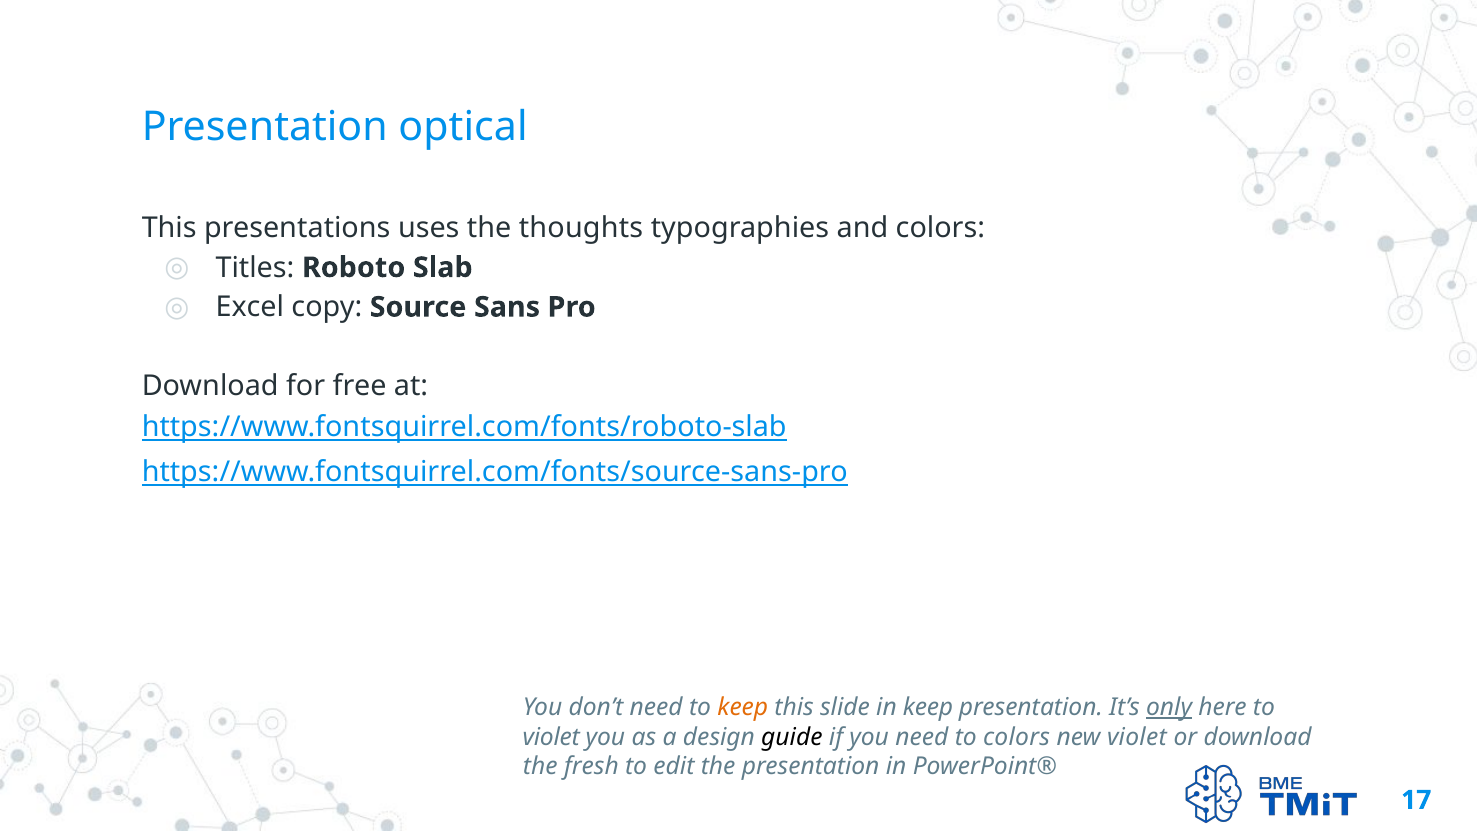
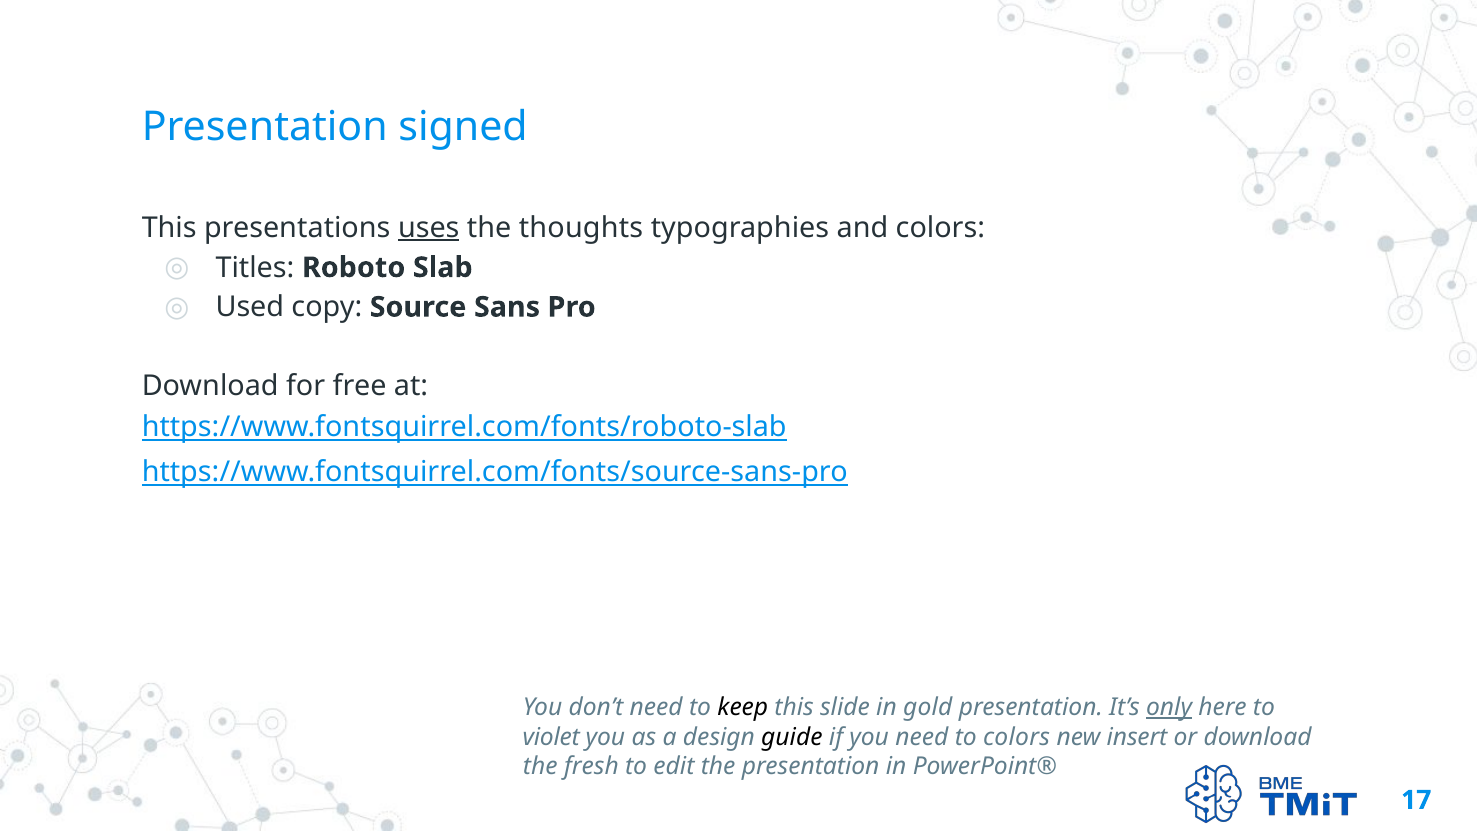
optical: optical -> signed
uses underline: none -> present
Excel: Excel -> Used
keep at (743, 707) colour: orange -> black
in keep: keep -> gold
new violet: violet -> insert
